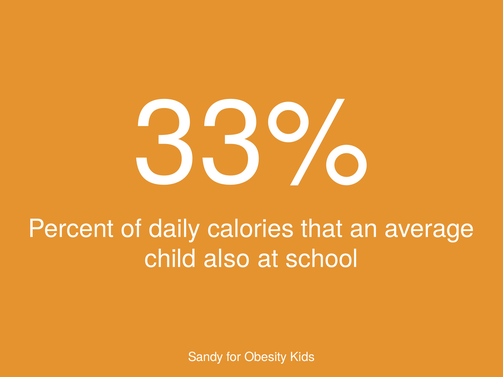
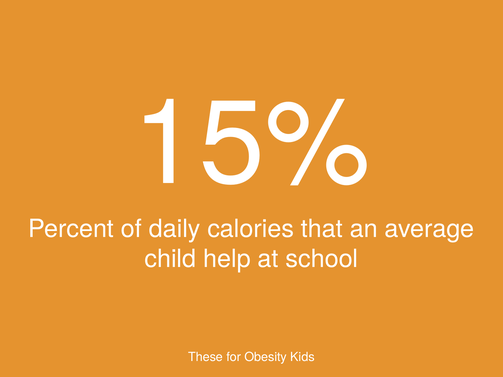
33%: 33% -> 15%
also: also -> help
Sandy: Sandy -> These
